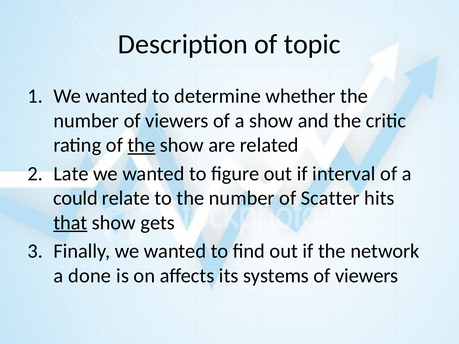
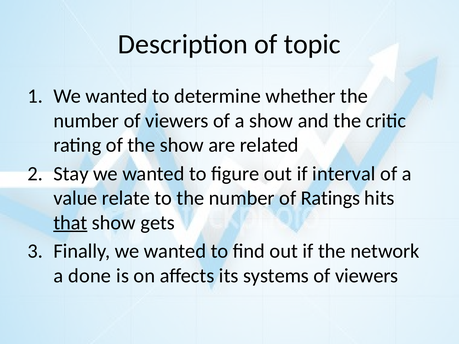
the at (141, 145) underline: present -> none
Late: Late -> Stay
could: could -> value
Scatter: Scatter -> Ratings
